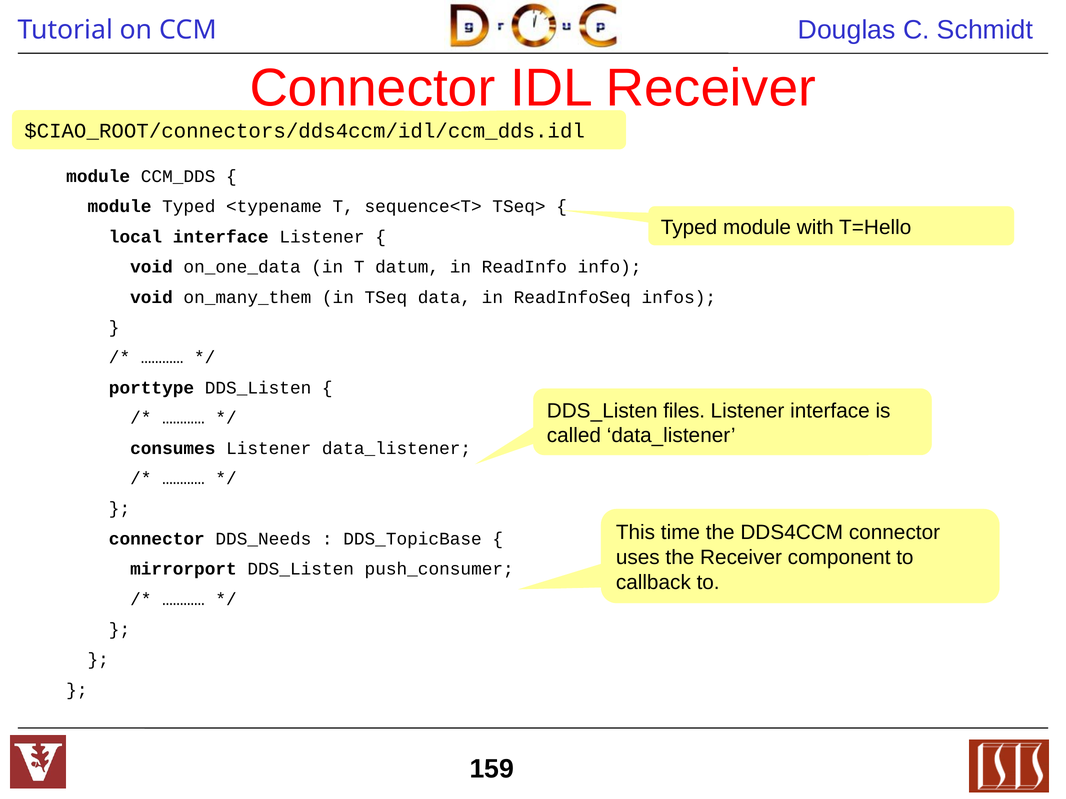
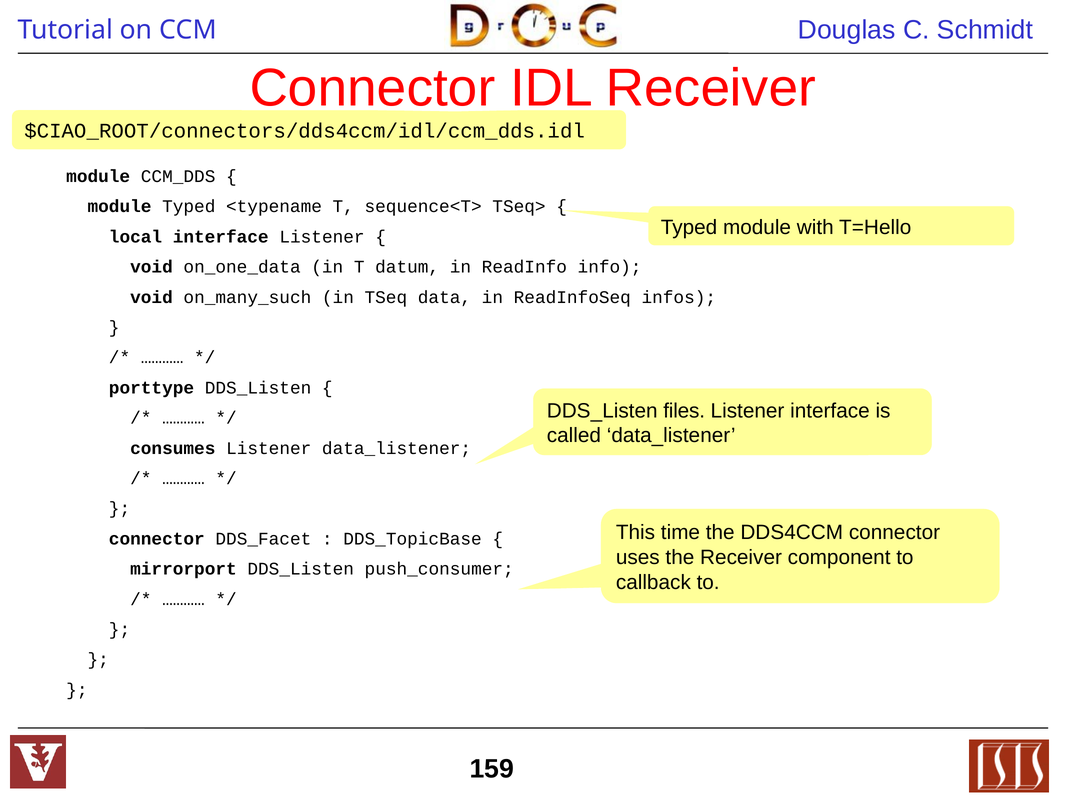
on_many_them: on_many_them -> on_many_such
DDS_Needs: DDS_Needs -> DDS_Facet
